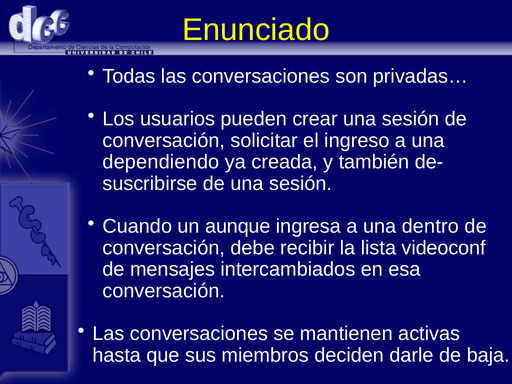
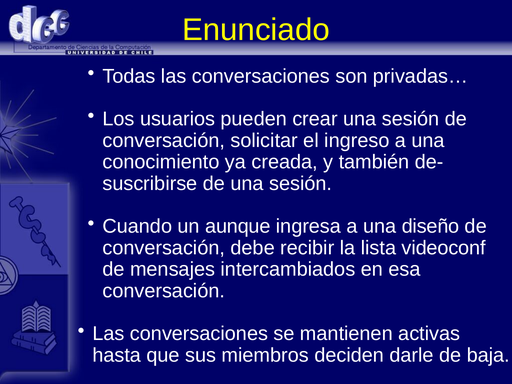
dependiendo: dependiendo -> conocimiento
dentro: dentro -> diseño
